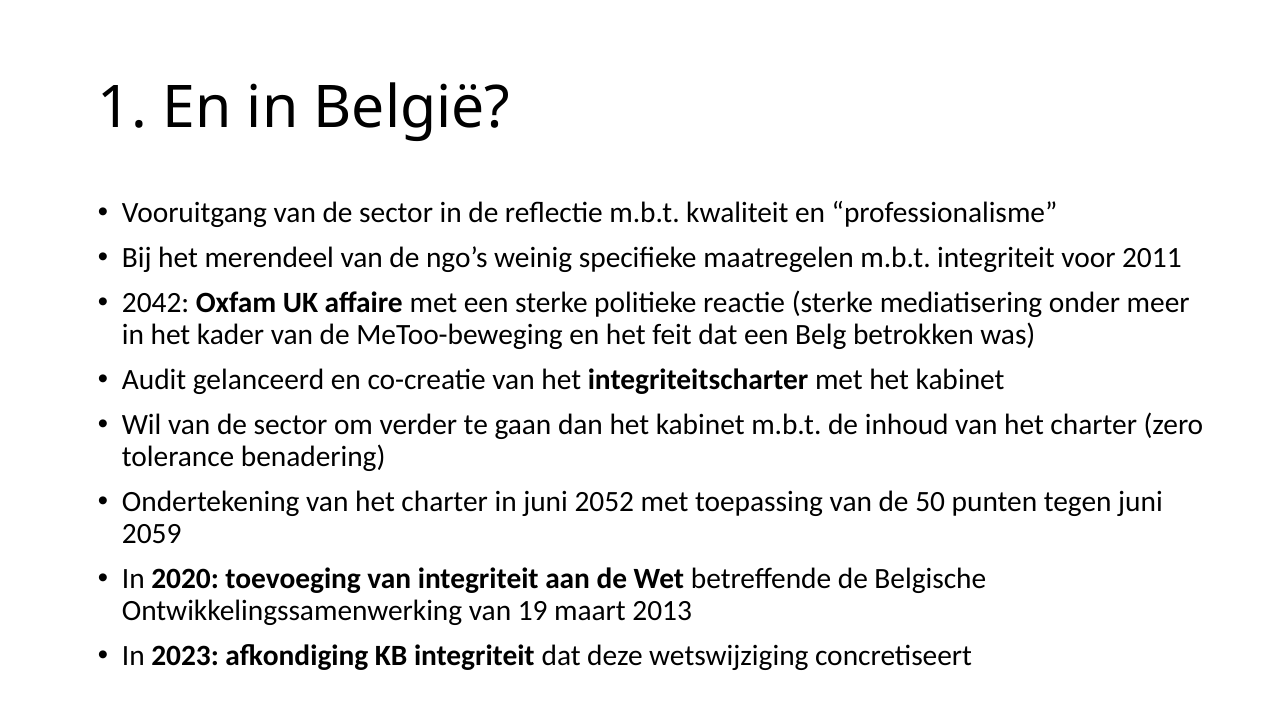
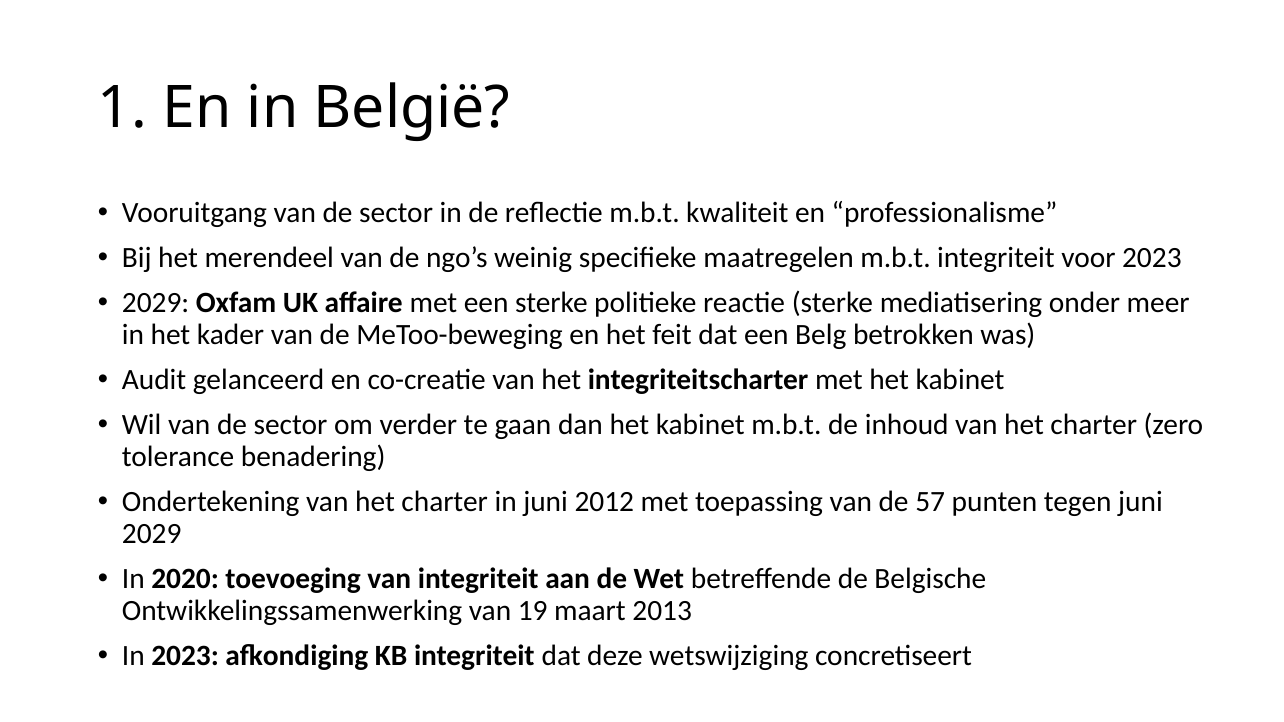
voor 2011: 2011 -> 2023
2042 at (156, 303): 2042 -> 2029
2052: 2052 -> 2012
50: 50 -> 57
2059 at (152, 534): 2059 -> 2029
